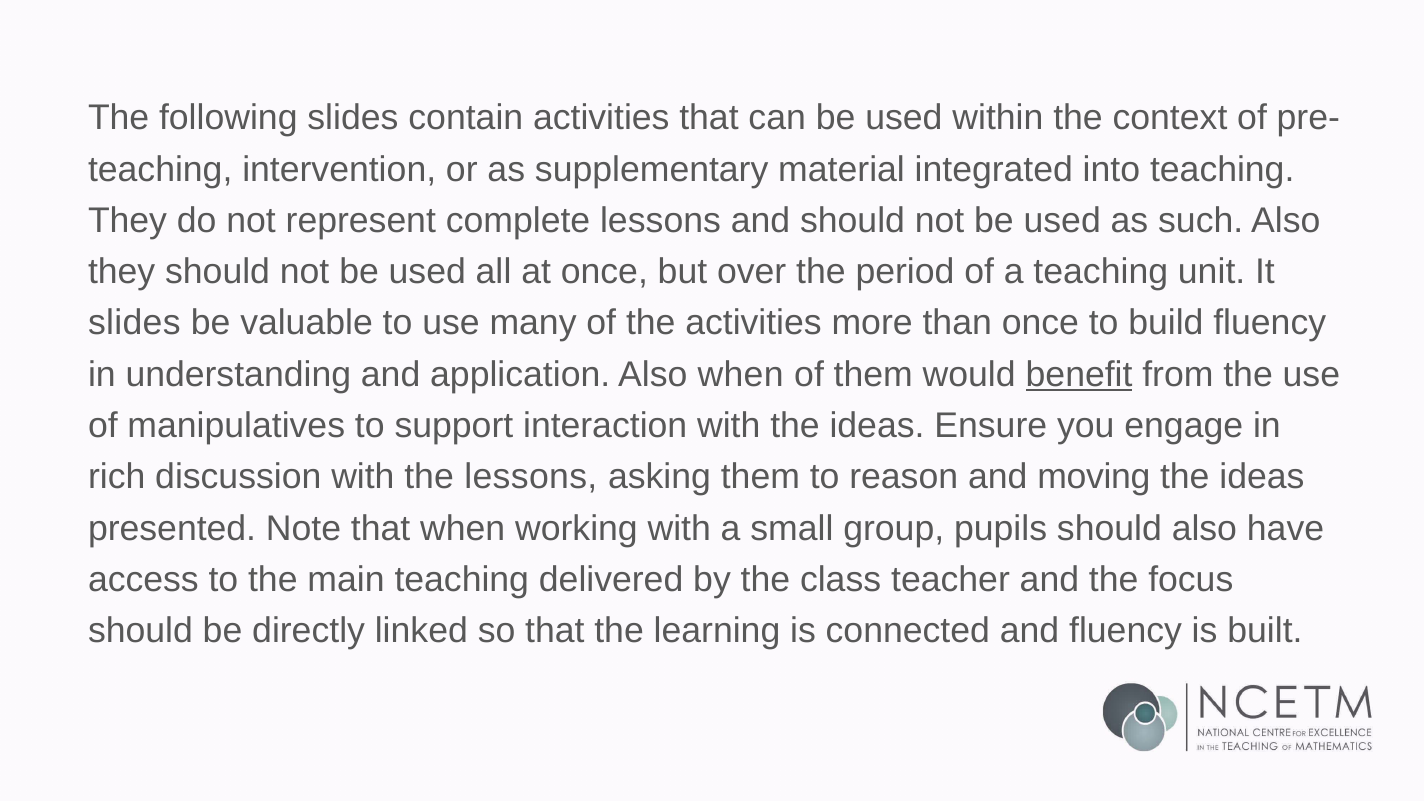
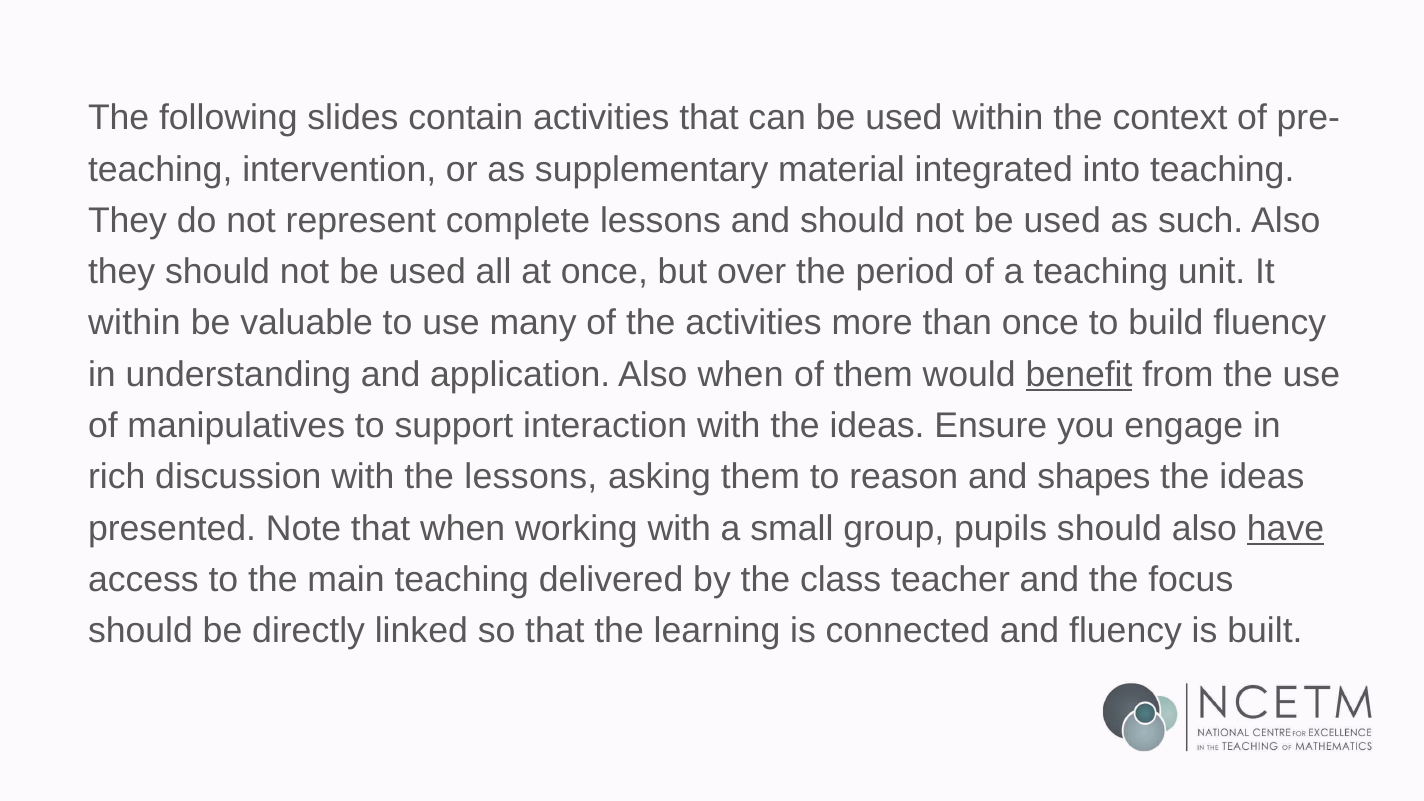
slides at (134, 323): slides -> within
moving: moving -> shapes
have underline: none -> present
